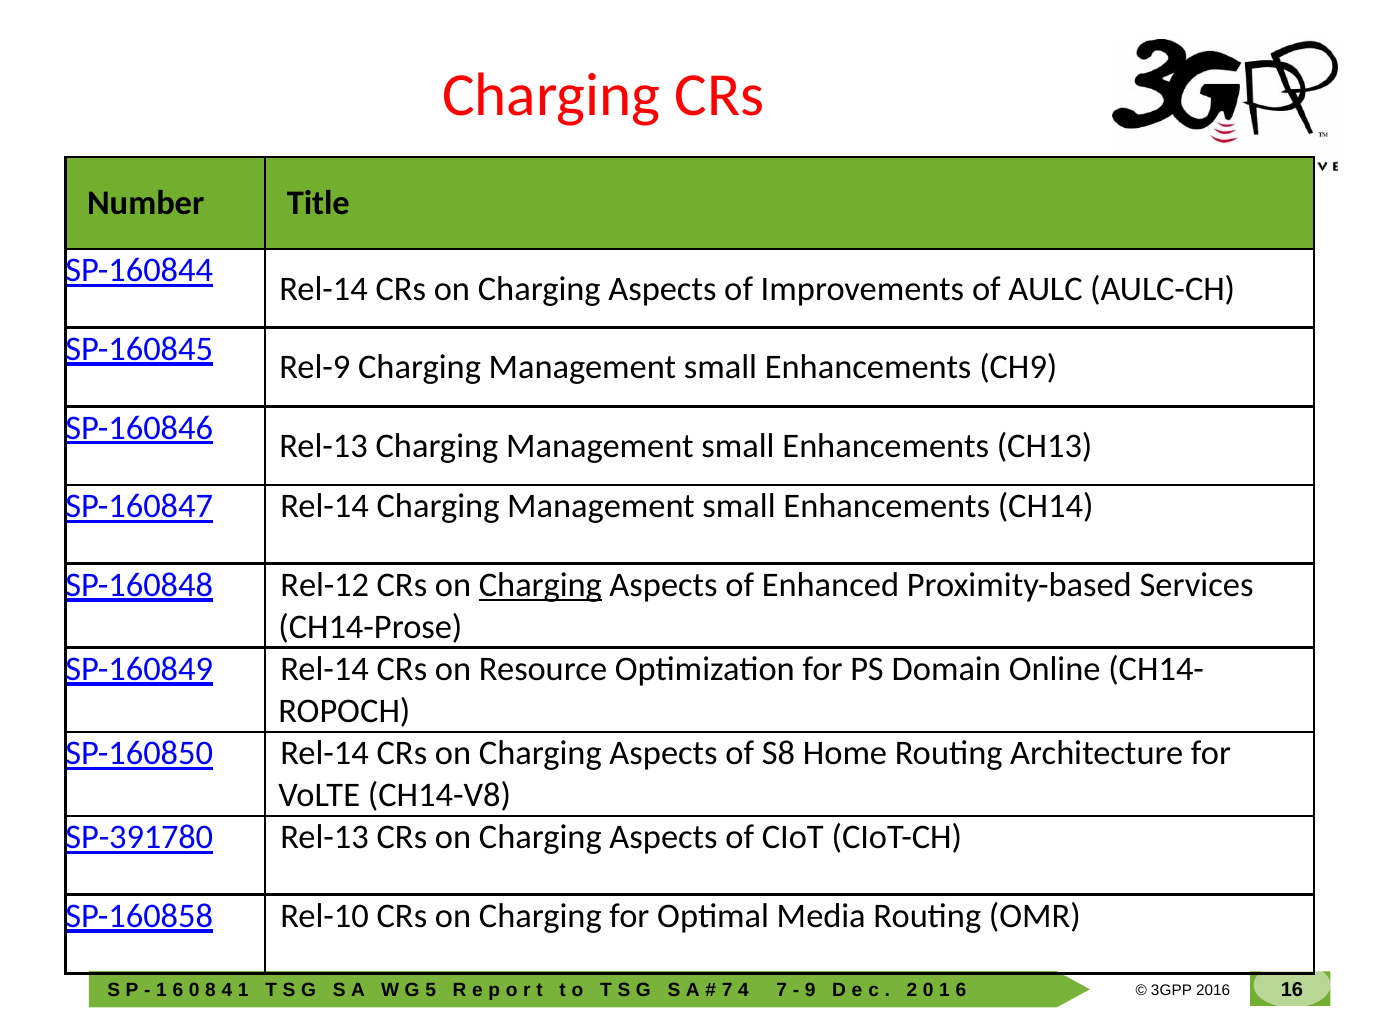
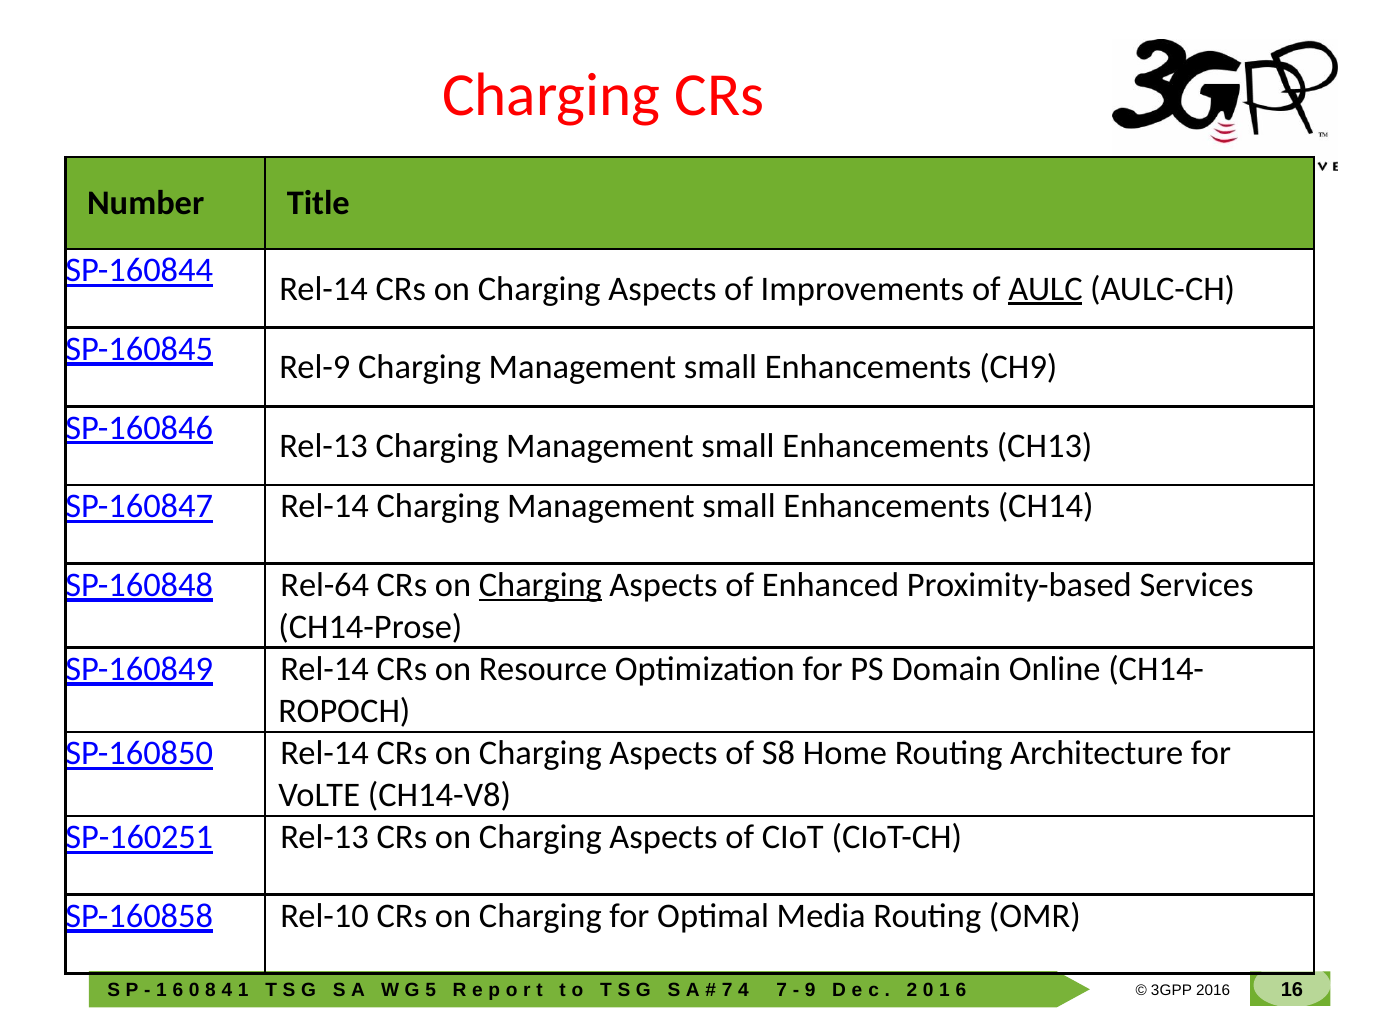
AULC underline: none -> present
Rel-12: Rel-12 -> Rel-64
SP-391780: SP-391780 -> SP-160251
